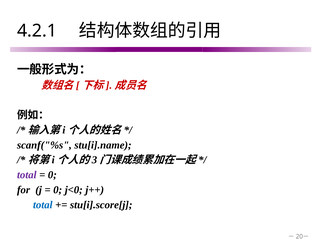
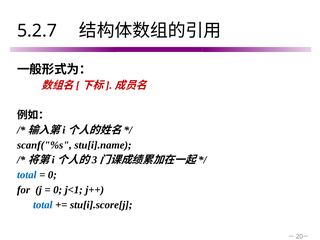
4.2.1: 4.2.1 -> 5.2.7
total at (27, 175) colour: purple -> blue
j<0: j<0 -> j<1
